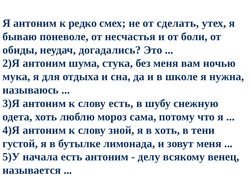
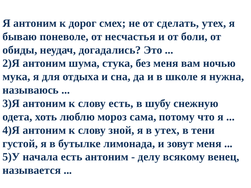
редко: редко -> дорог
в хоть: хоть -> утех
